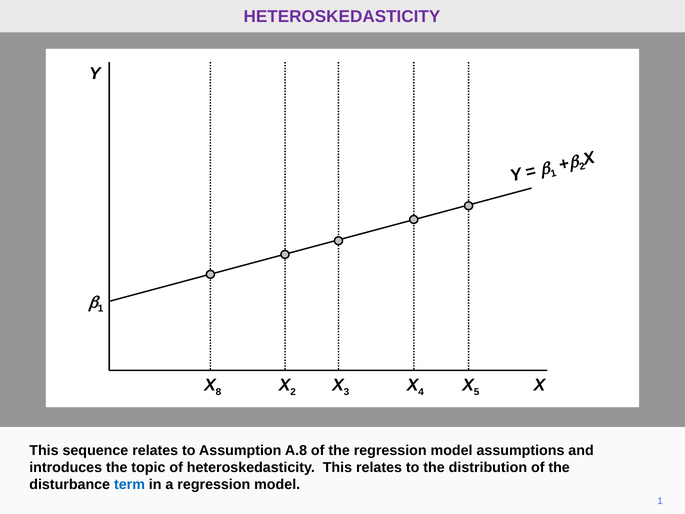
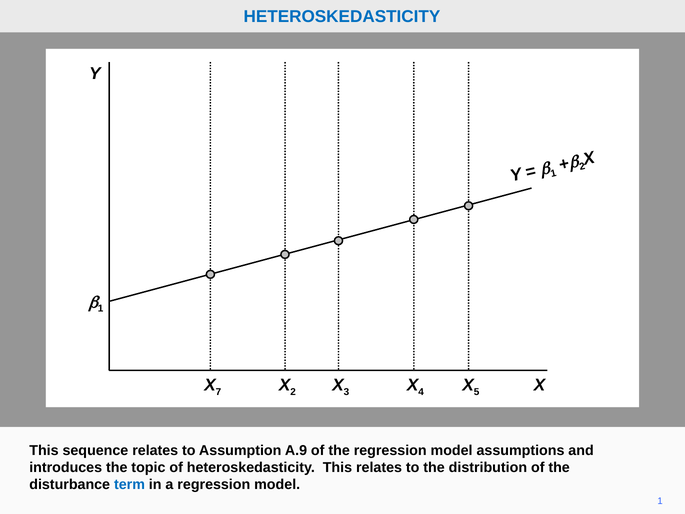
HETEROSKEDASTICITY at (342, 17) colour: purple -> blue
8: 8 -> 7
A.8: A.8 -> A.9
